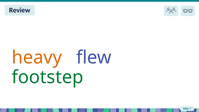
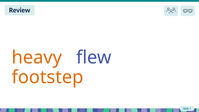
footstep colour: green -> orange
